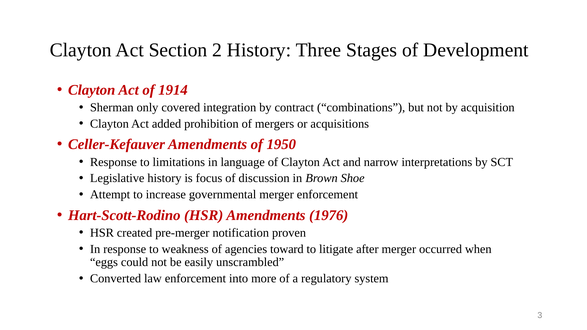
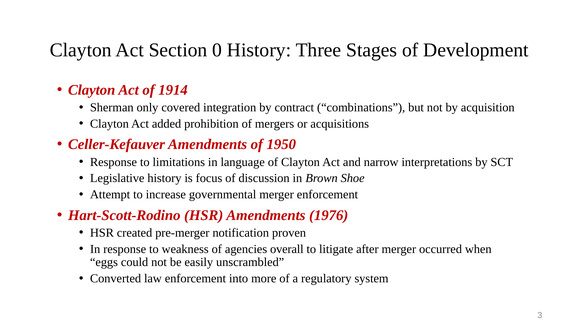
2: 2 -> 0
toward: toward -> overall
